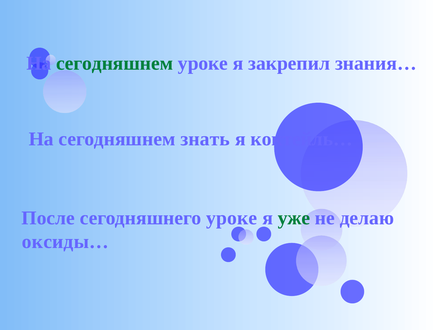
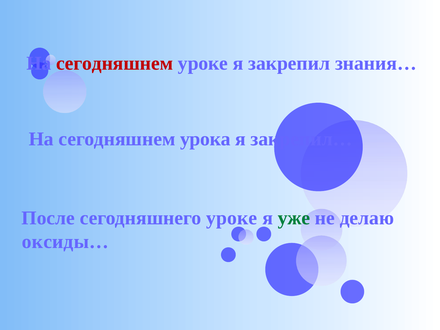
сегодняшнем at (115, 63) colour: green -> red
знать: знать -> урока
коктейль…: коктейль… -> закрепил…
